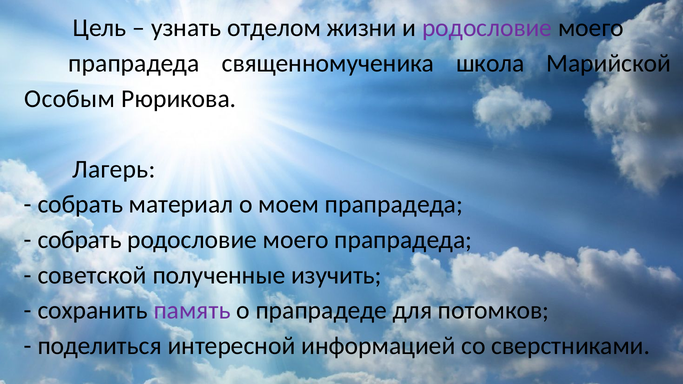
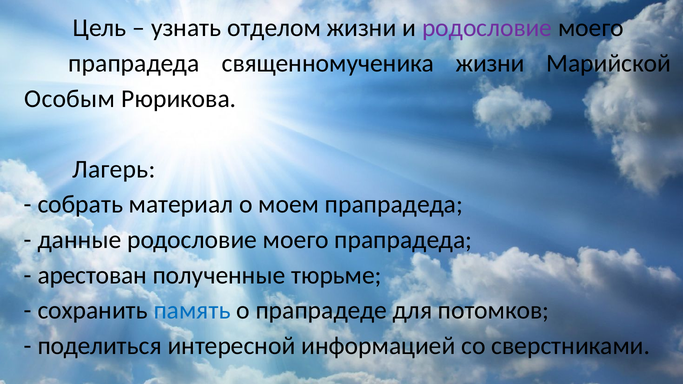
священномученика школа: школа -> жизни
собрать at (80, 240): собрать -> данные
советской: советской -> арестован
изучить: изучить -> тюрьме
память colour: purple -> blue
